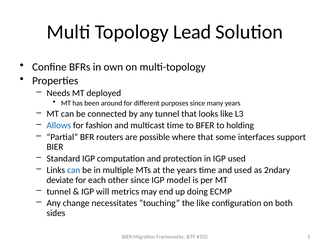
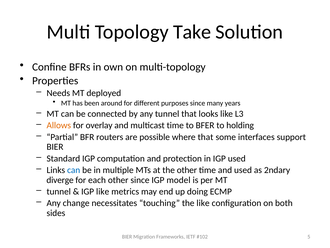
Lead: Lead -> Take
Allows colour: blue -> orange
fashion: fashion -> overlay
the years: years -> other
deviate: deviate -> diverge
IGP will: will -> like
